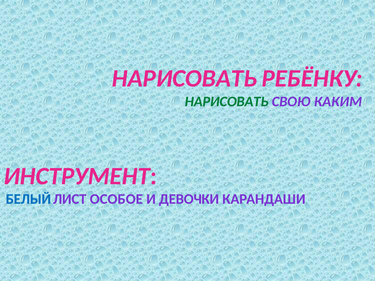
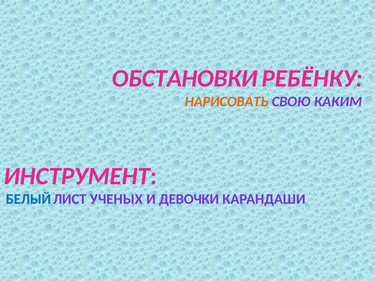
НАРИСОВАТЬ at (185, 79): НАРИСОВАТЬ -> ОБСТАНОВКИ
НАРИСОВАТЬ at (227, 102) colour: green -> orange
ОСОБОЕ: ОСОБОЕ -> УЧЕНЫХ
